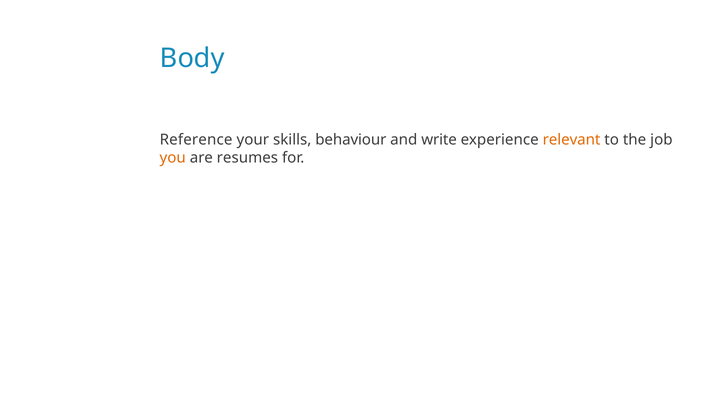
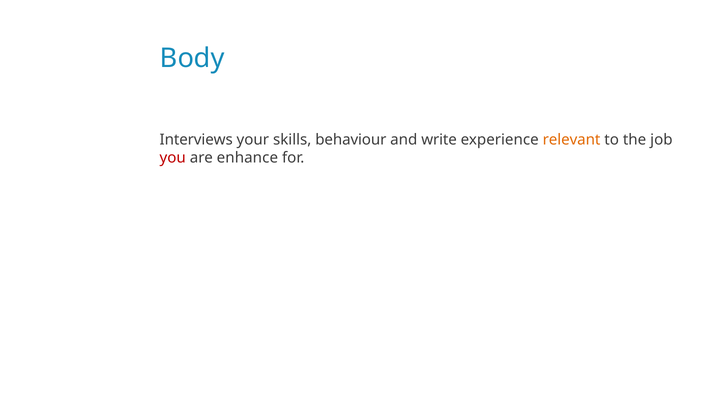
Reference: Reference -> Interviews
you colour: orange -> red
resumes: resumes -> enhance
